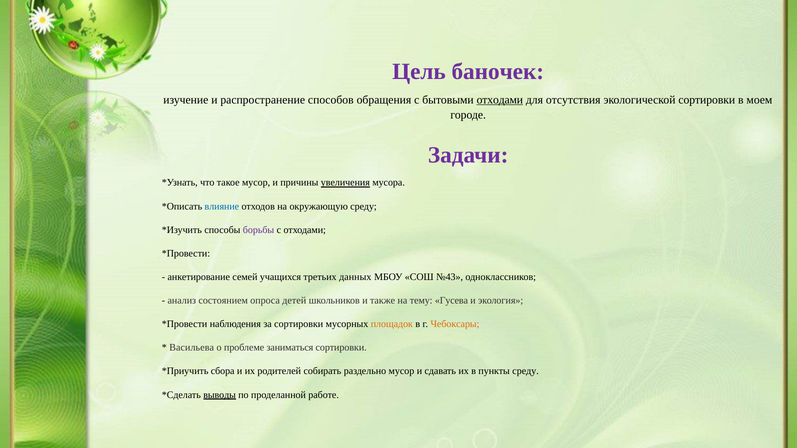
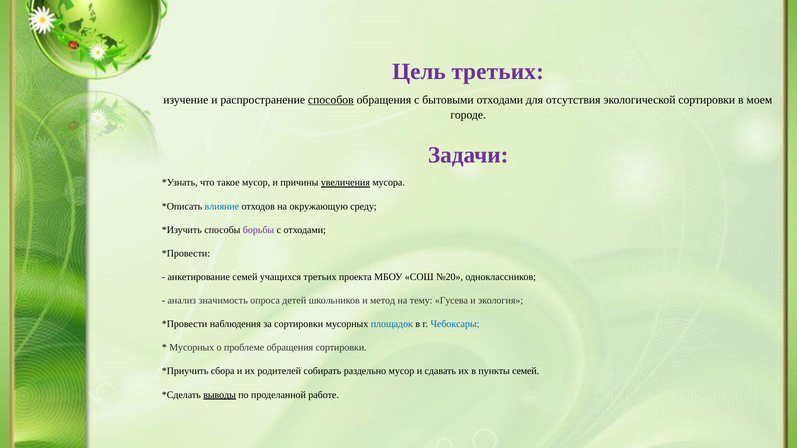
Цель баночек: баночек -> третьих
способов underline: none -> present
отходами at (500, 100) underline: present -> none
данных: данных -> проекта
№43: №43 -> №20
состоянием: состоянием -> значимость
также: также -> метод
площадок colour: orange -> blue
Чебоксары colour: orange -> blue
Васильева at (192, 348): Васильева -> Мусорных
проблеме заниматься: заниматься -> обращения
пункты среду: среду -> семей
